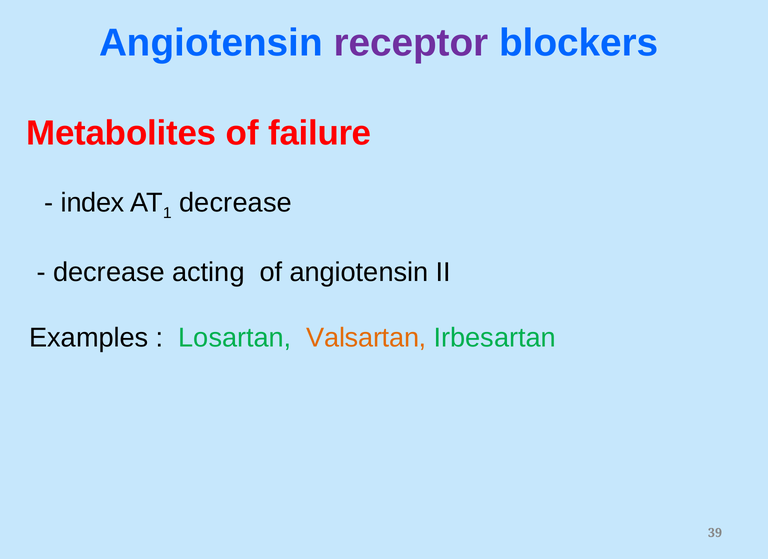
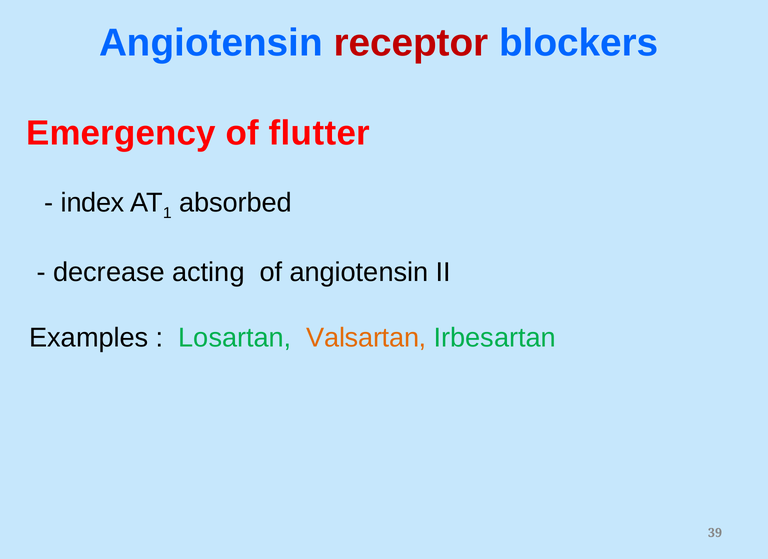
receptor colour: purple -> red
Metabolites: Metabolites -> Emergency
failure: failure -> flutter
decrease at (235, 203): decrease -> absorbed
